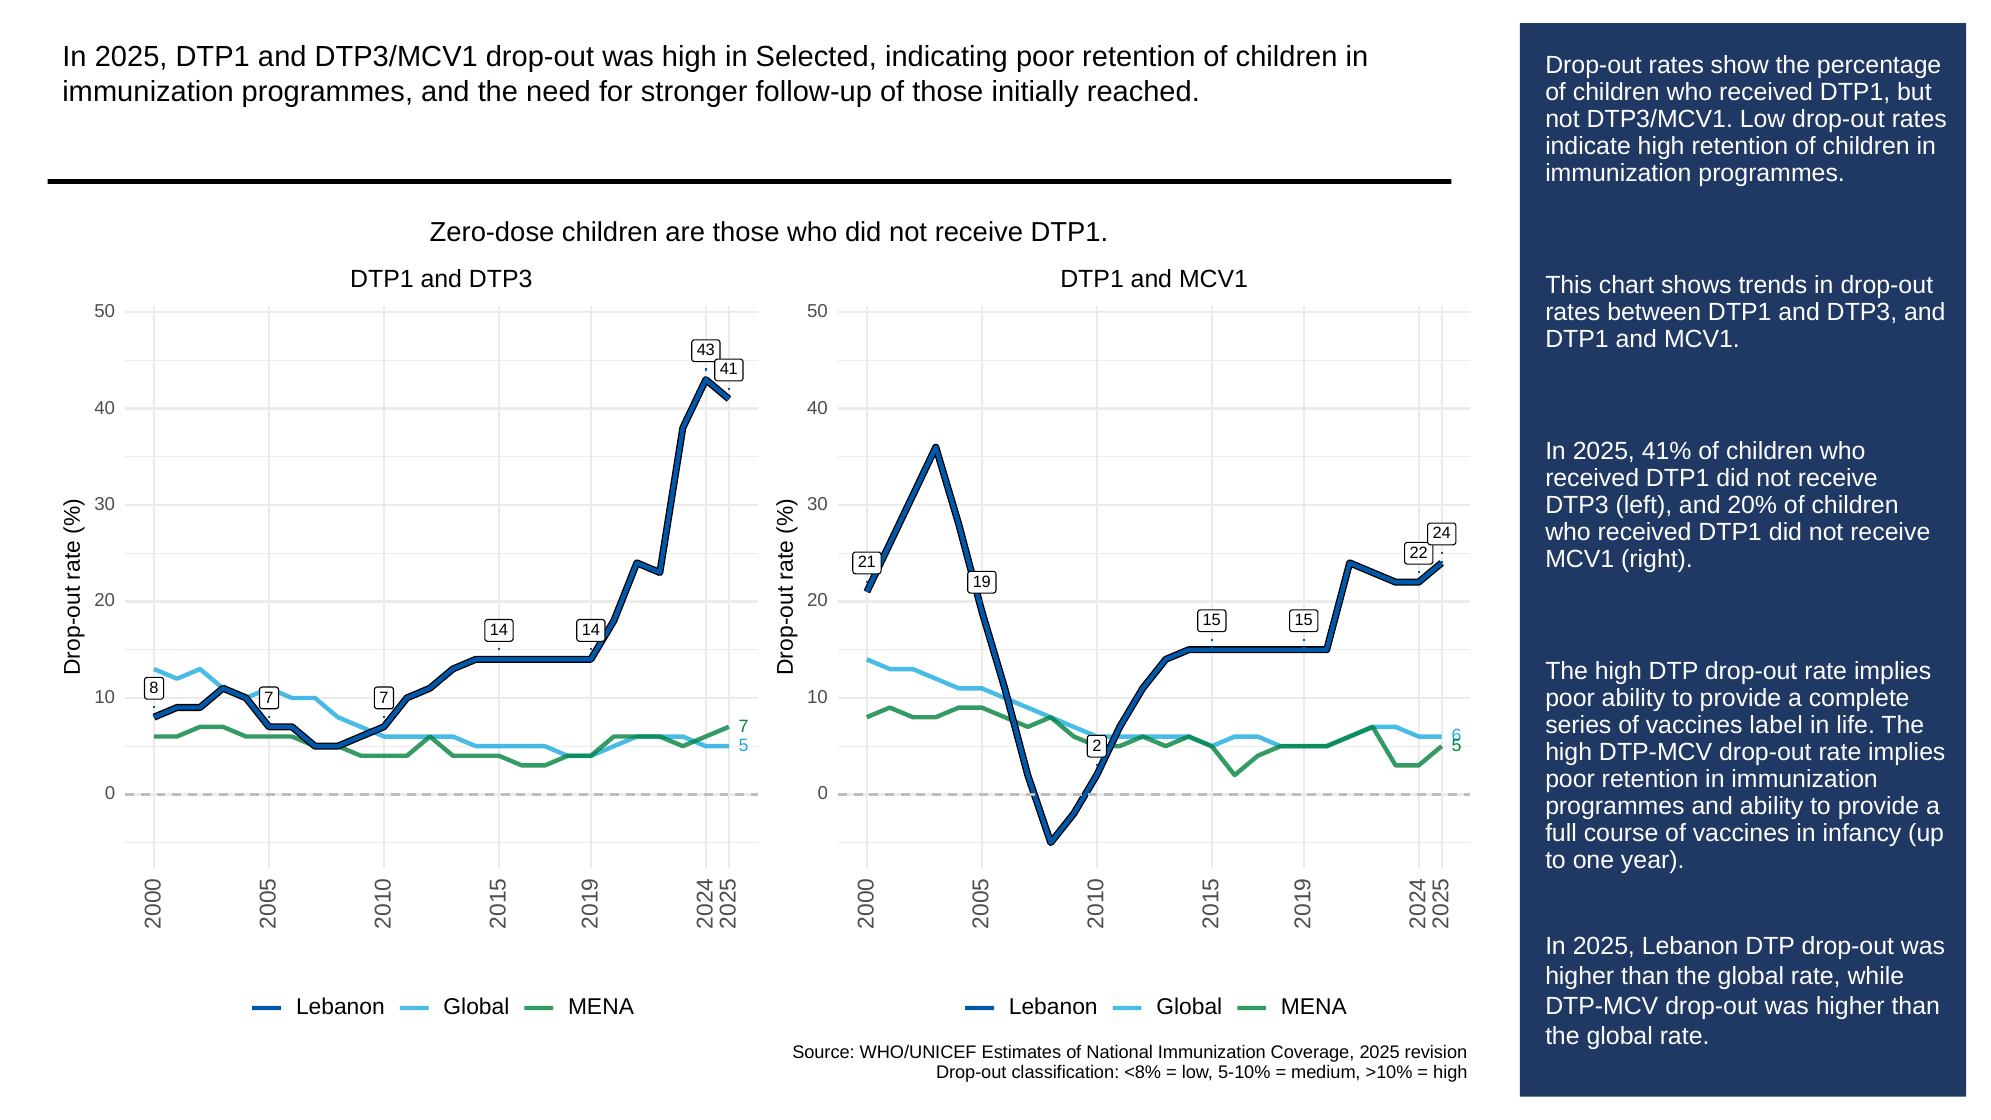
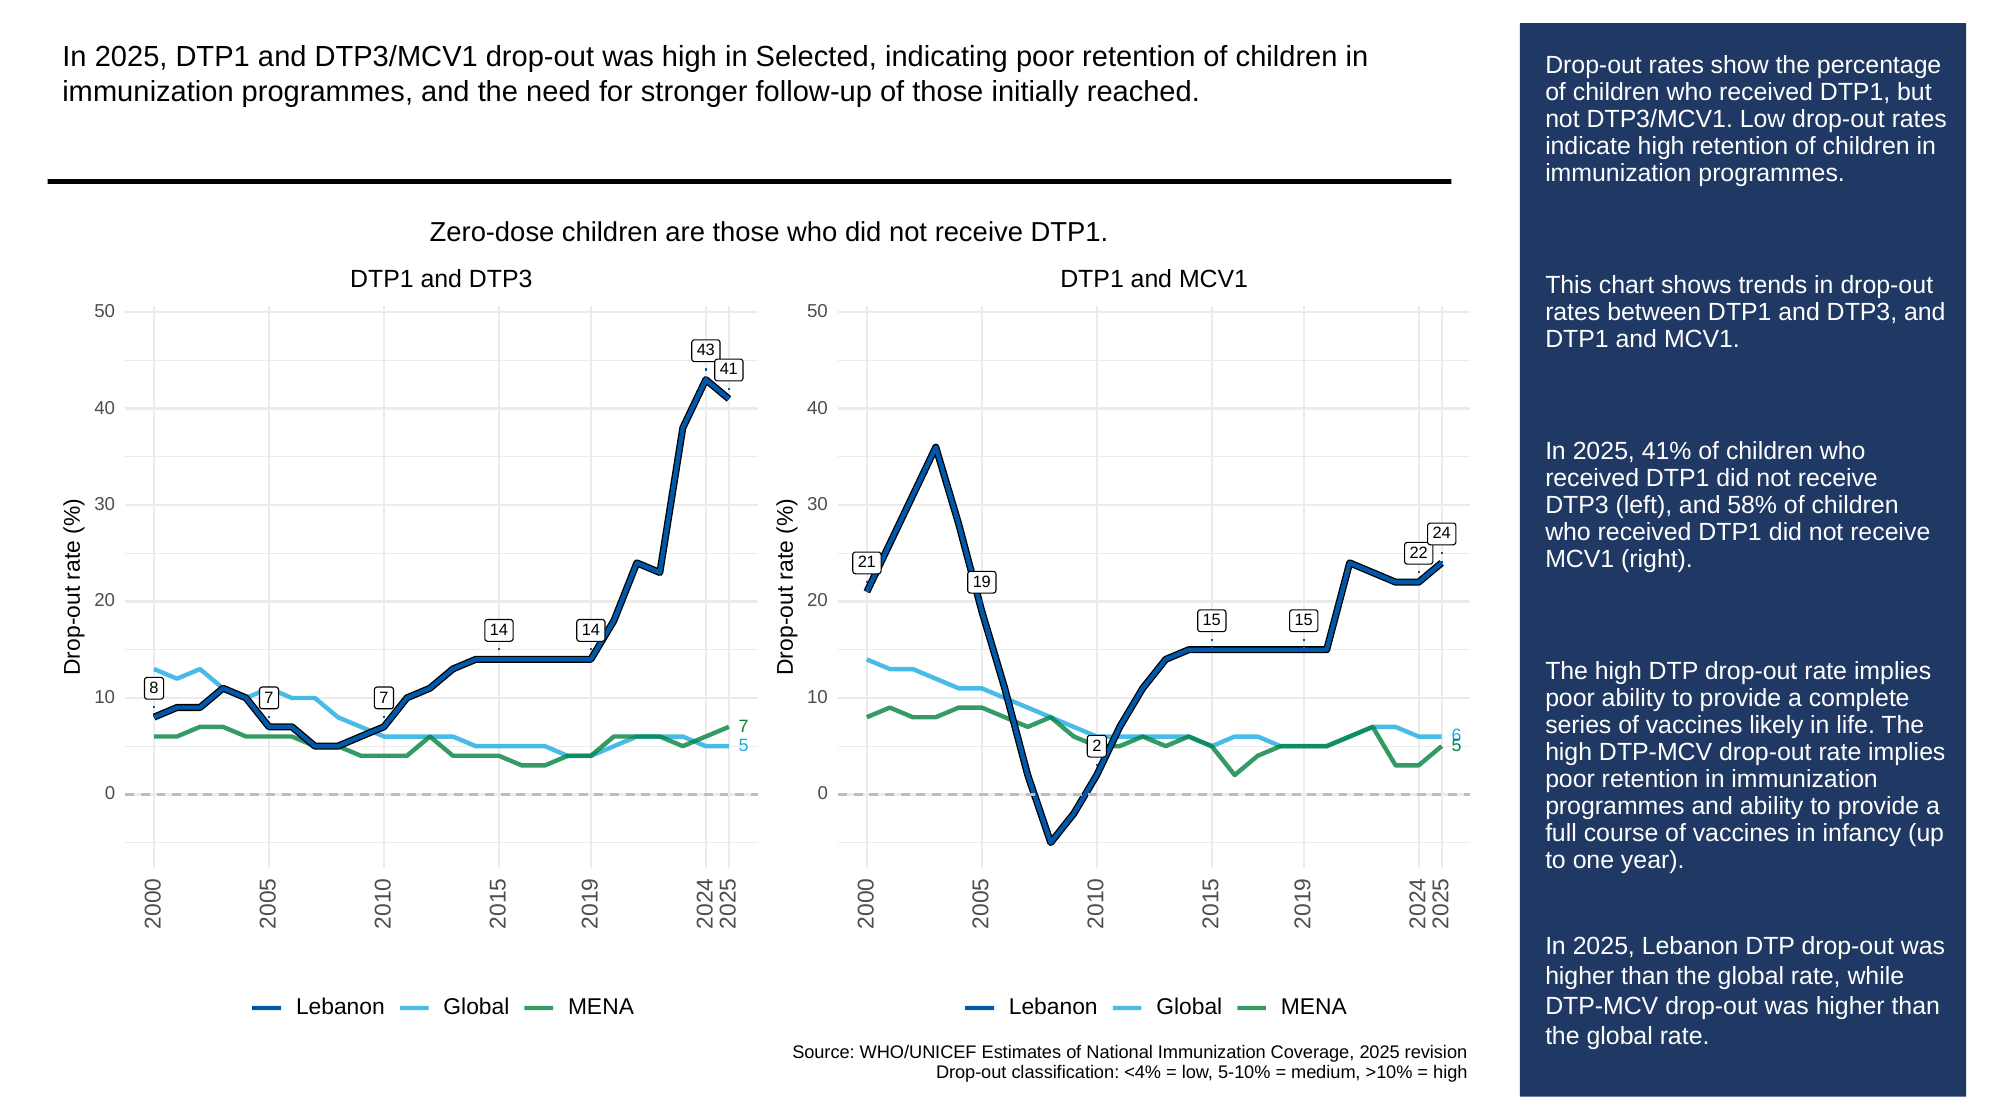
20%: 20% -> 58%
label: label -> likely
<8%: <8% -> <4%
